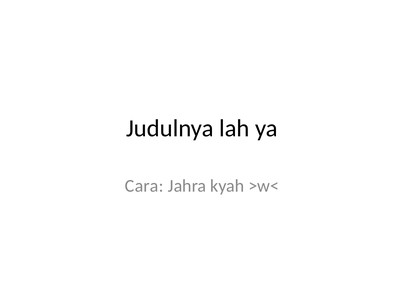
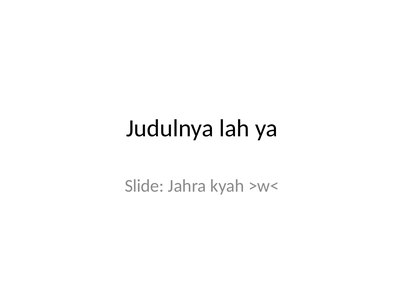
Cara: Cara -> Slide
